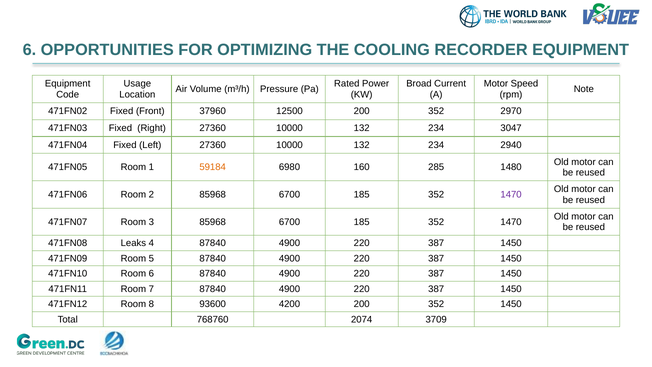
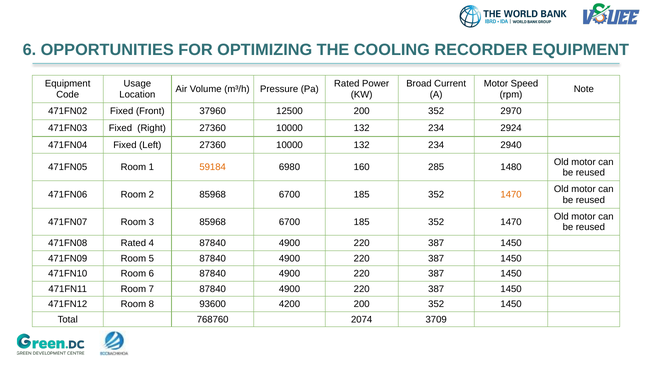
3047: 3047 -> 2924
1470 at (511, 194) colour: purple -> orange
471FN08 Leaks: Leaks -> Rated
